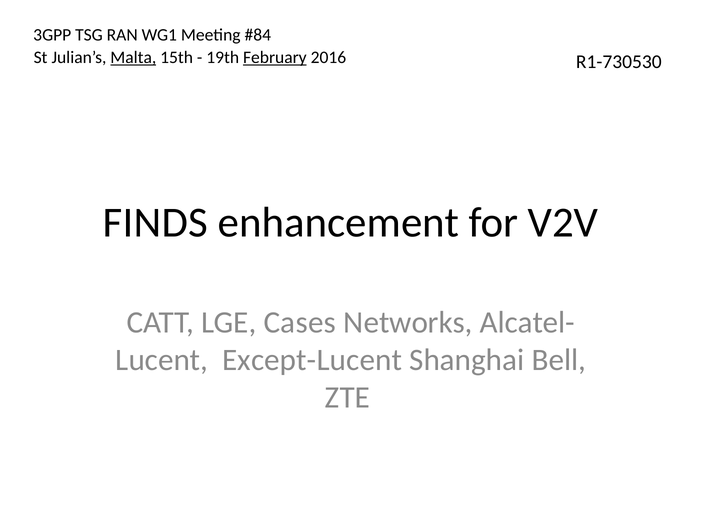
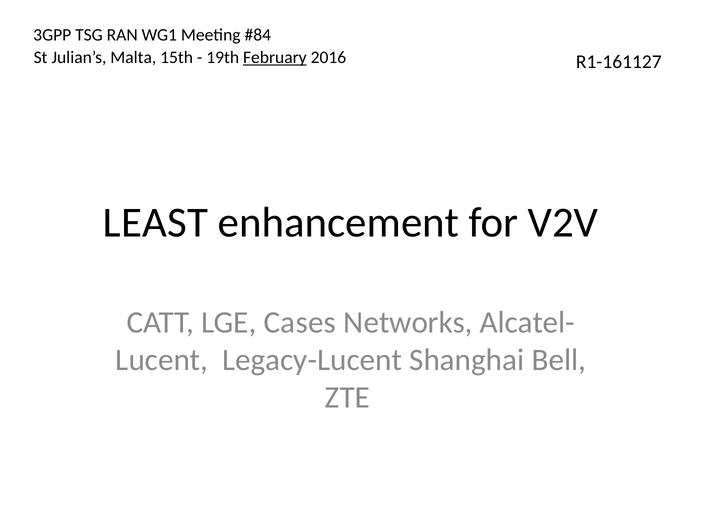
Malta underline: present -> none
R1-730530: R1-730530 -> R1-161127
FINDS: FINDS -> LEAST
Except-Lucent: Except-Lucent -> Legacy-Lucent
